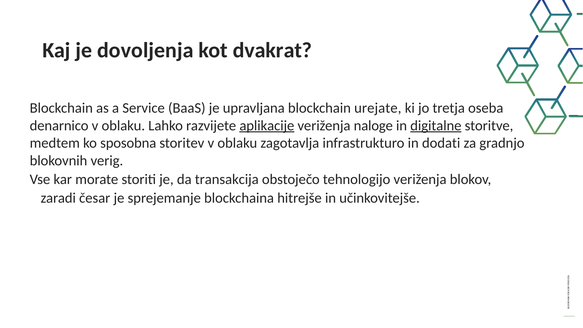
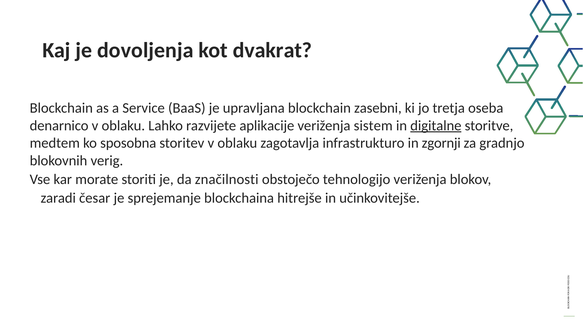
urejate: urejate -> zasebni
aplikacije underline: present -> none
naloge: naloge -> sistem
dodati: dodati -> zgornji
transakcija: transakcija -> značilnosti
